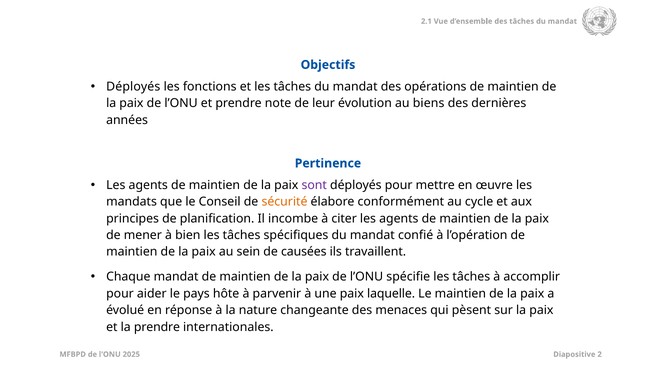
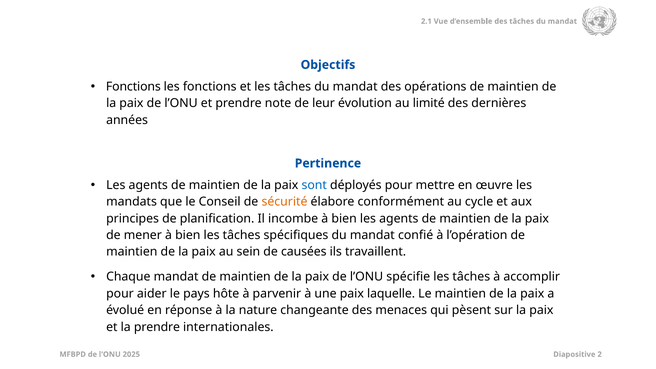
Déployés at (133, 86): Déployés -> Fonctions
biens: biens -> limité
sont colour: purple -> blue
incombe à citer: citer -> bien
